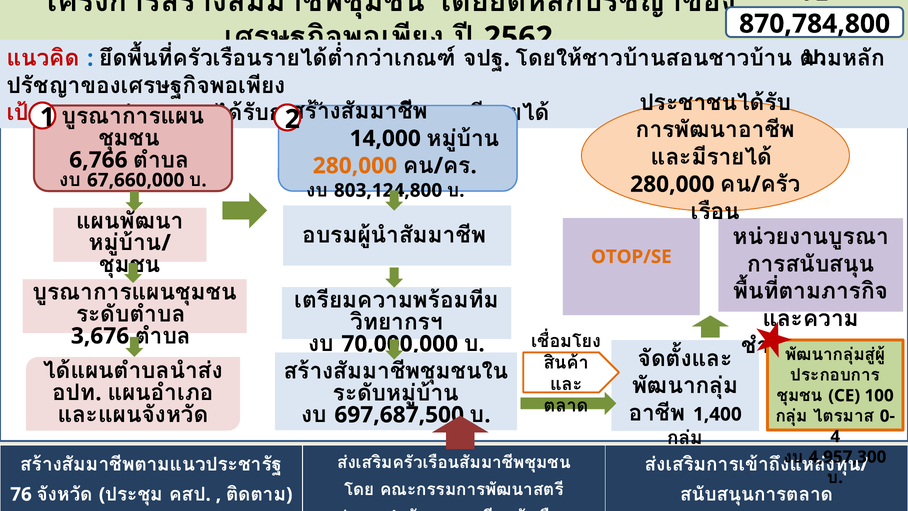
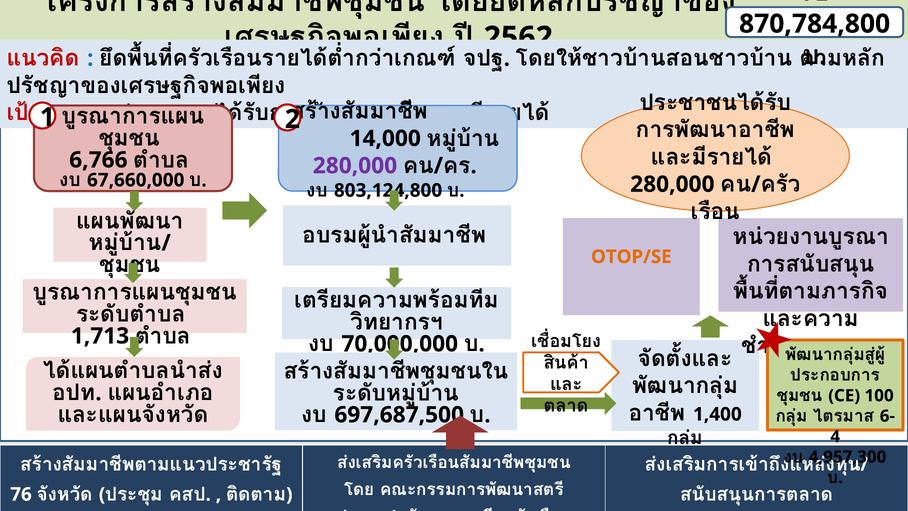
280,000 at (355, 166) colour: orange -> purple
3,676: 3,676 -> 1,713
0-: 0- -> 6-
